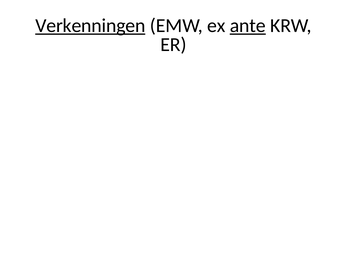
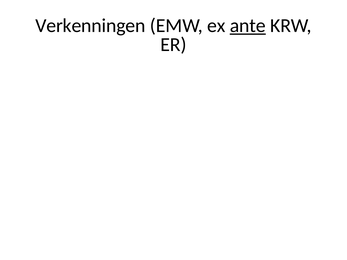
Verkenningen underline: present -> none
